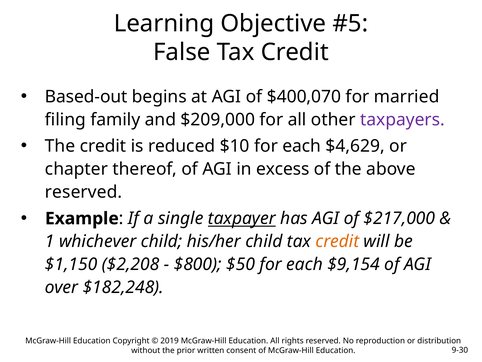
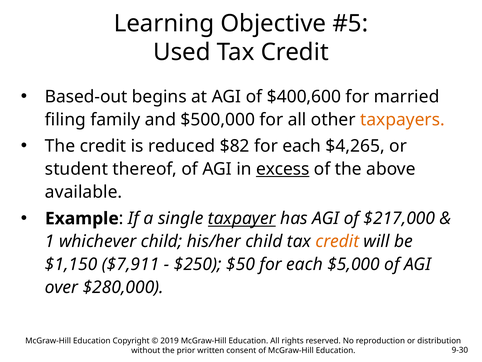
False: False -> Used
$400,070: $400,070 -> $400,600
$209,000: $209,000 -> $500,000
taxpayers colour: purple -> orange
$10: $10 -> $82
$4,629: $4,629 -> $4,265
chapter: chapter -> student
excess underline: none -> present
reserved at (84, 192): reserved -> available
$2,208: $2,208 -> $7,911
$800: $800 -> $250
$9,154: $9,154 -> $5,000
$182,248: $182,248 -> $280,000
